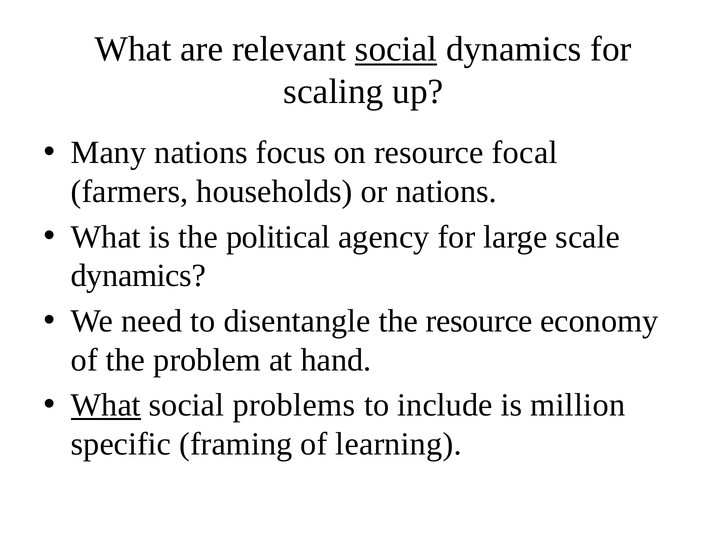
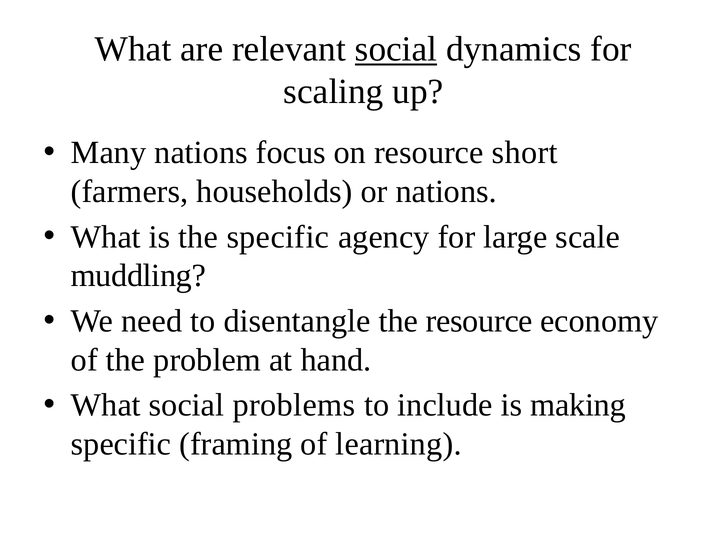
focal: focal -> short
the political: political -> specific
dynamics at (138, 275): dynamics -> muddling
What at (106, 405) underline: present -> none
million: million -> making
